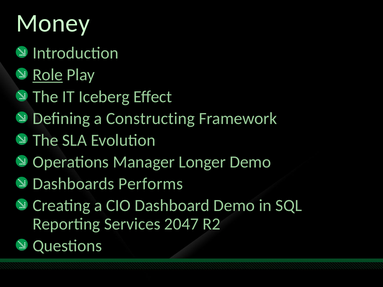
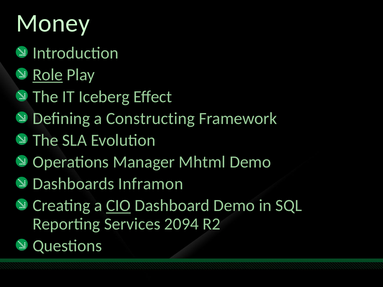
Longer: Longer -> Mhtml
Performs: Performs -> Inframon
CIO underline: none -> present
2047: 2047 -> 2094
